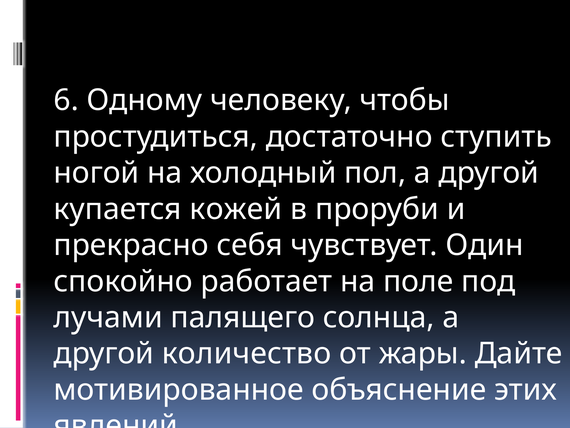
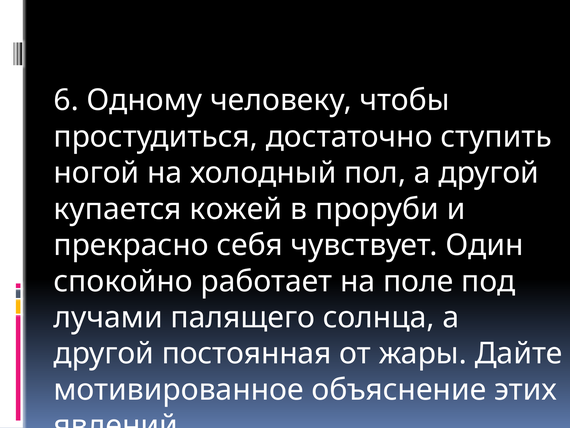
количество: количество -> постоянная
